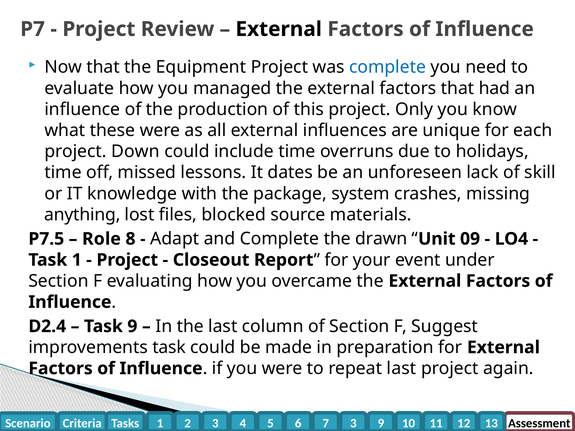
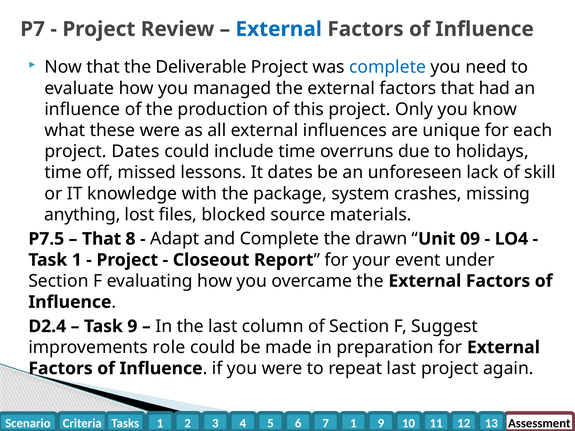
External at (279, 29) colour: black -> blue
Equipment: Equipment -> Deliverable
project Down: Down -> Dates
Role at (101, 239): Role -> That
improvements task: task -> role
3 at (353, 423): 3 -> 1
